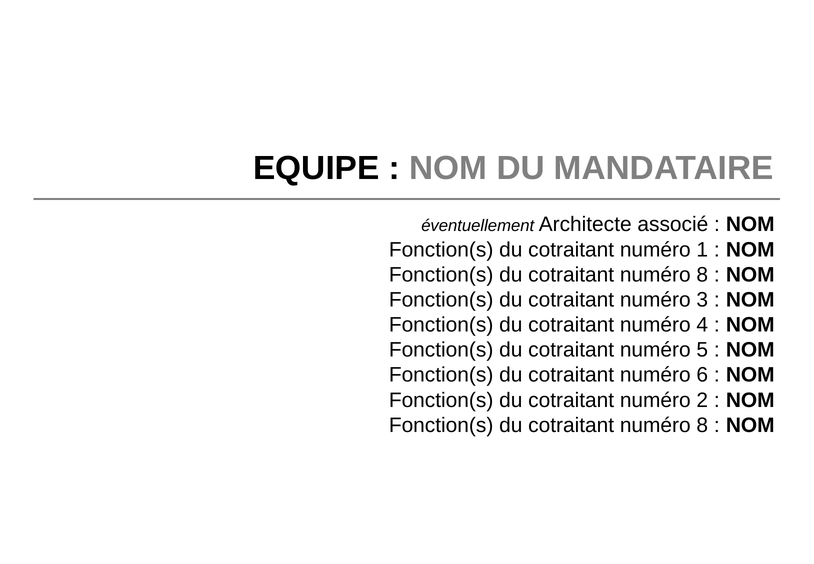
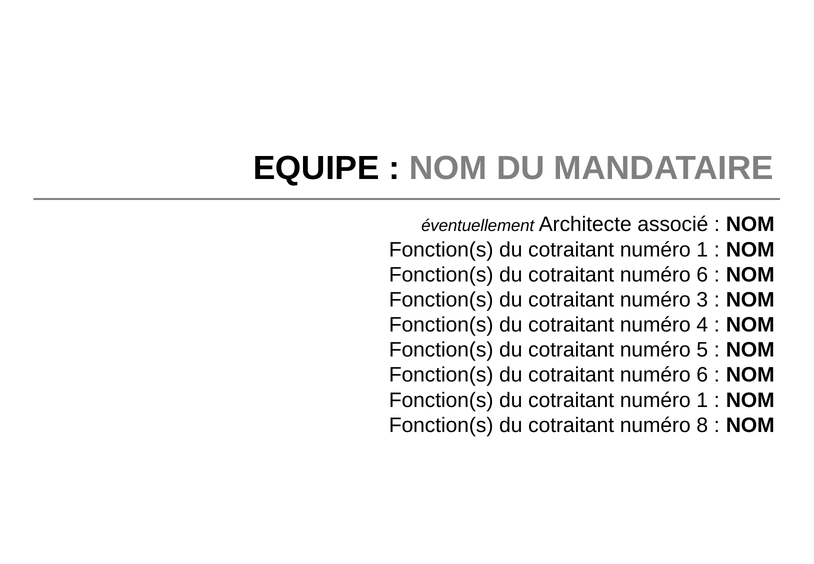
8 at (702, 275): 8 -> 6
2 at (702, 400): 2 -> 1
